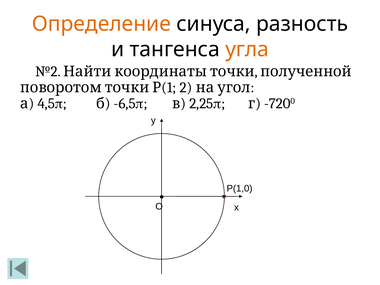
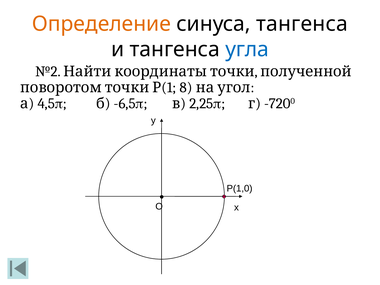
синуса разность: разность -> тангенса
угла colour: orange -> blue
2: 2 -> 8
